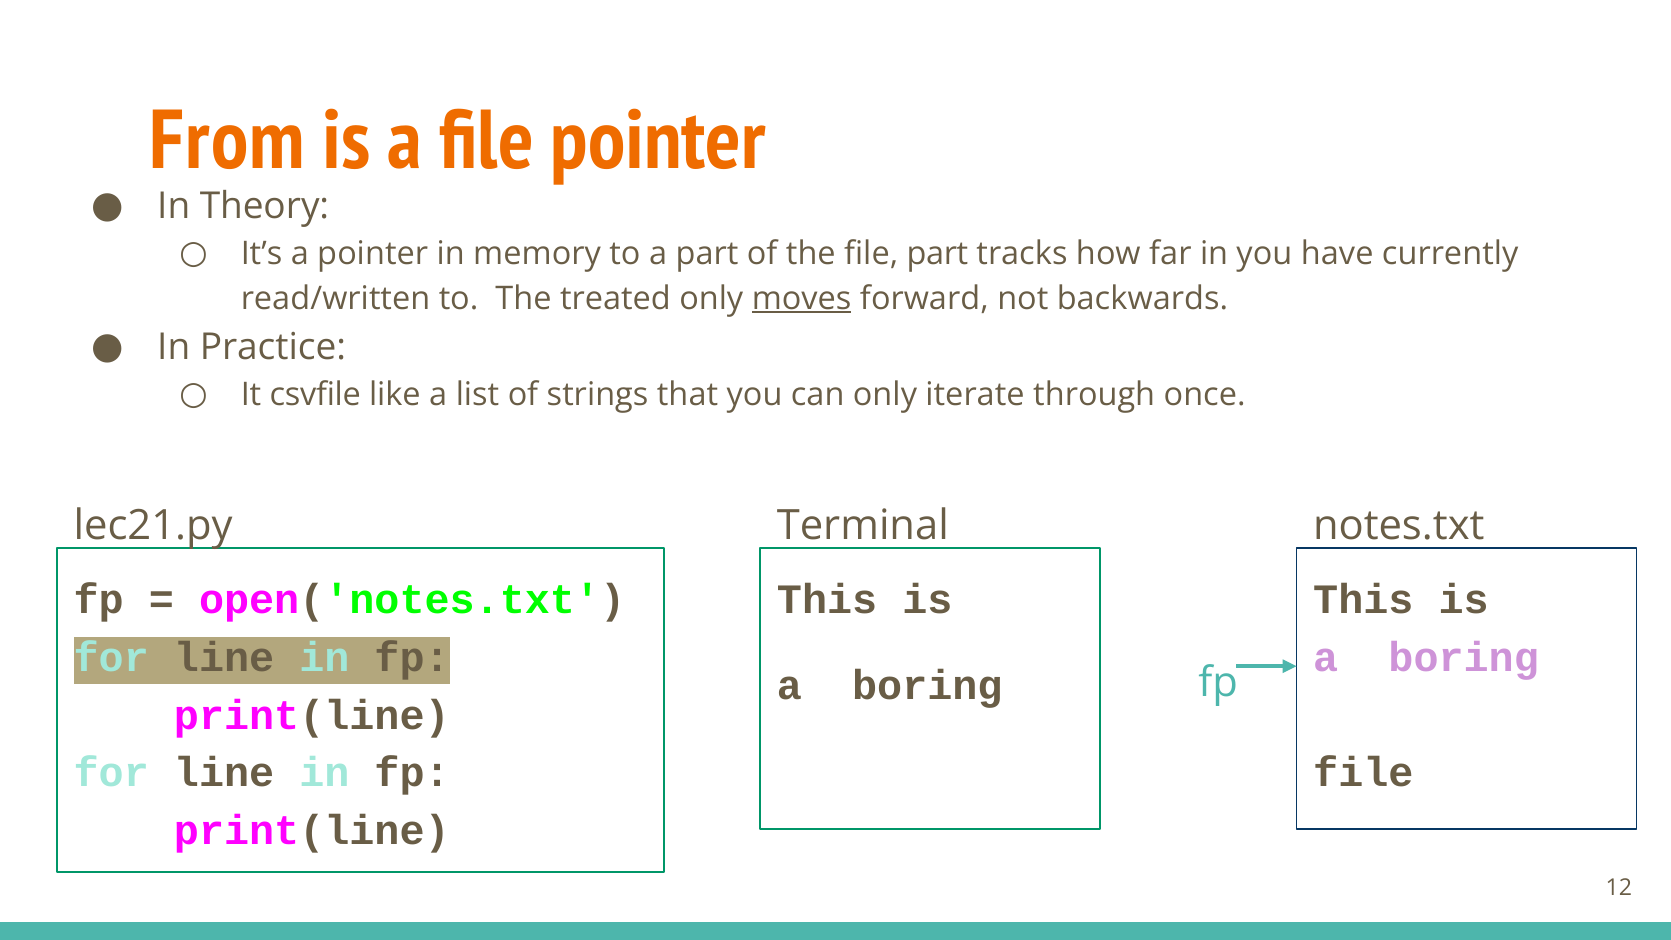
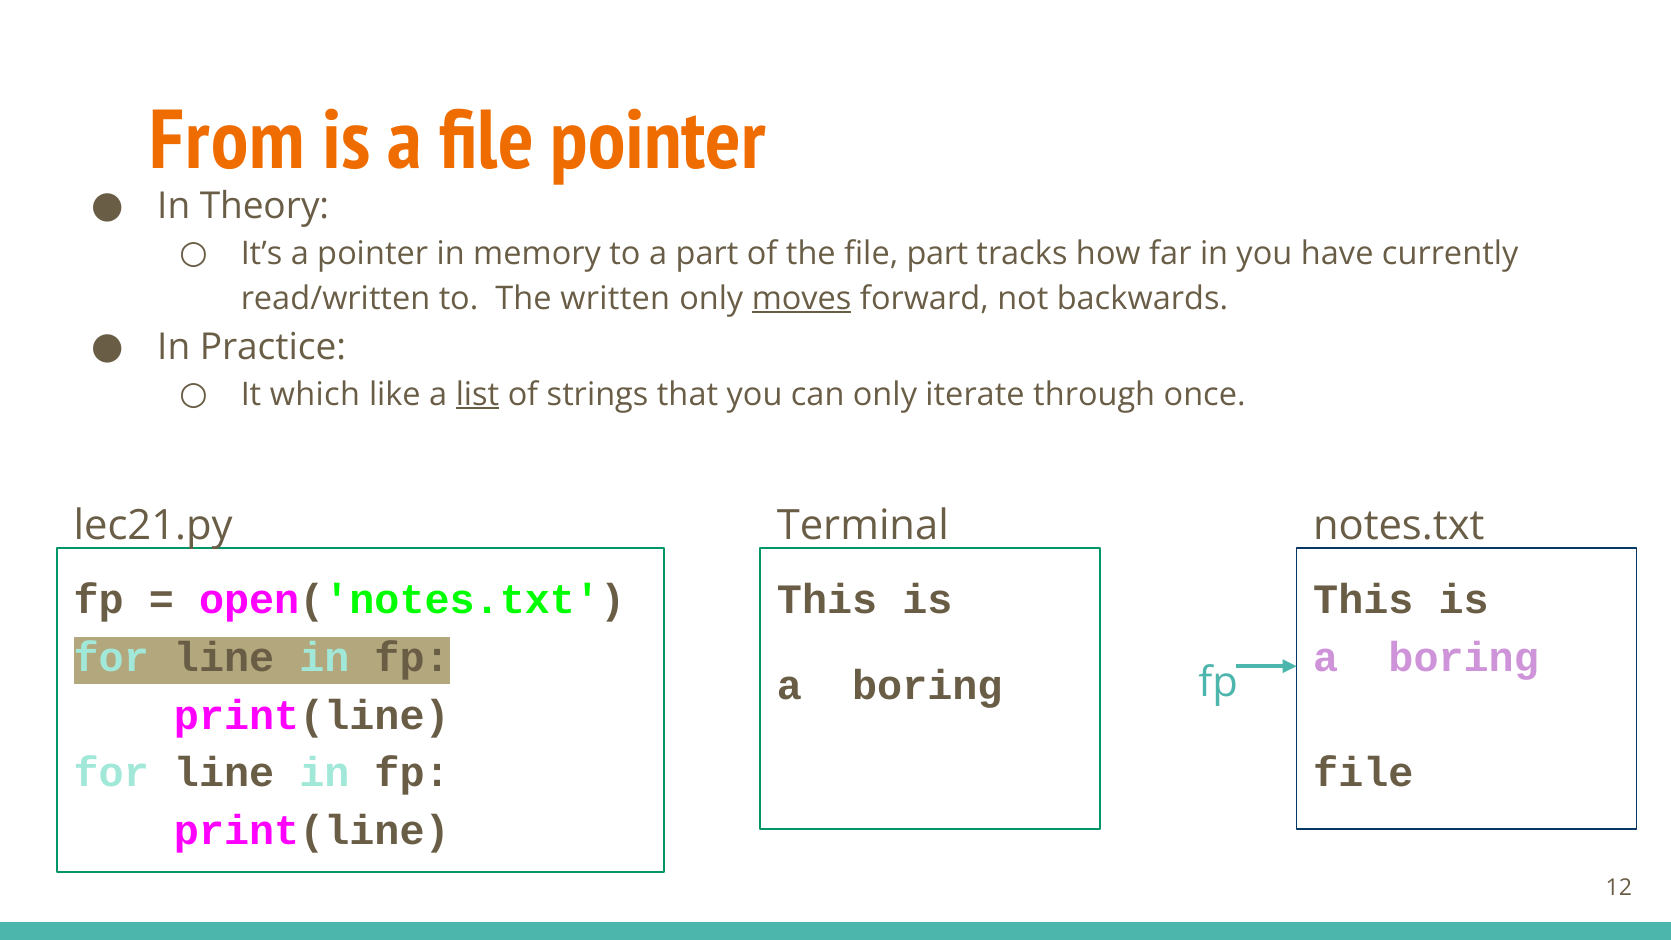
treated: treated -> written
csvfile: csvfile -> which
list underline: none -> present
